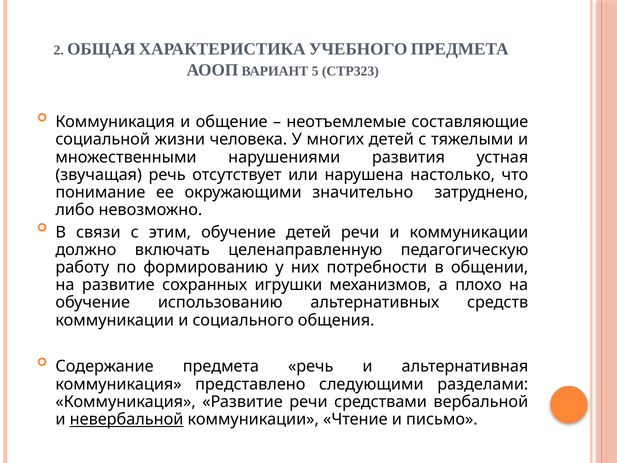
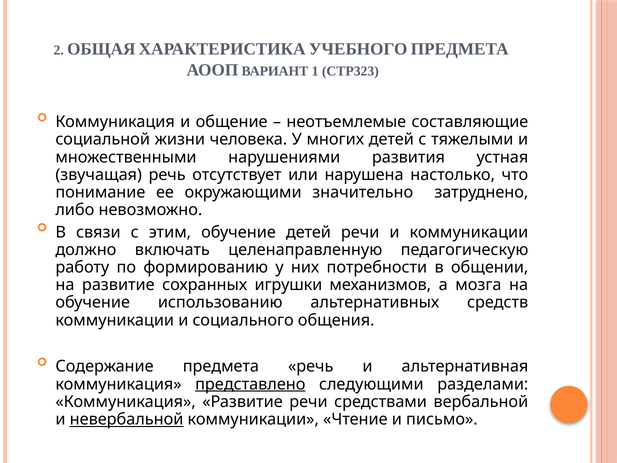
5: 5 -> 1
плохо: плохо -> мозга
представлено underline: none -> present
